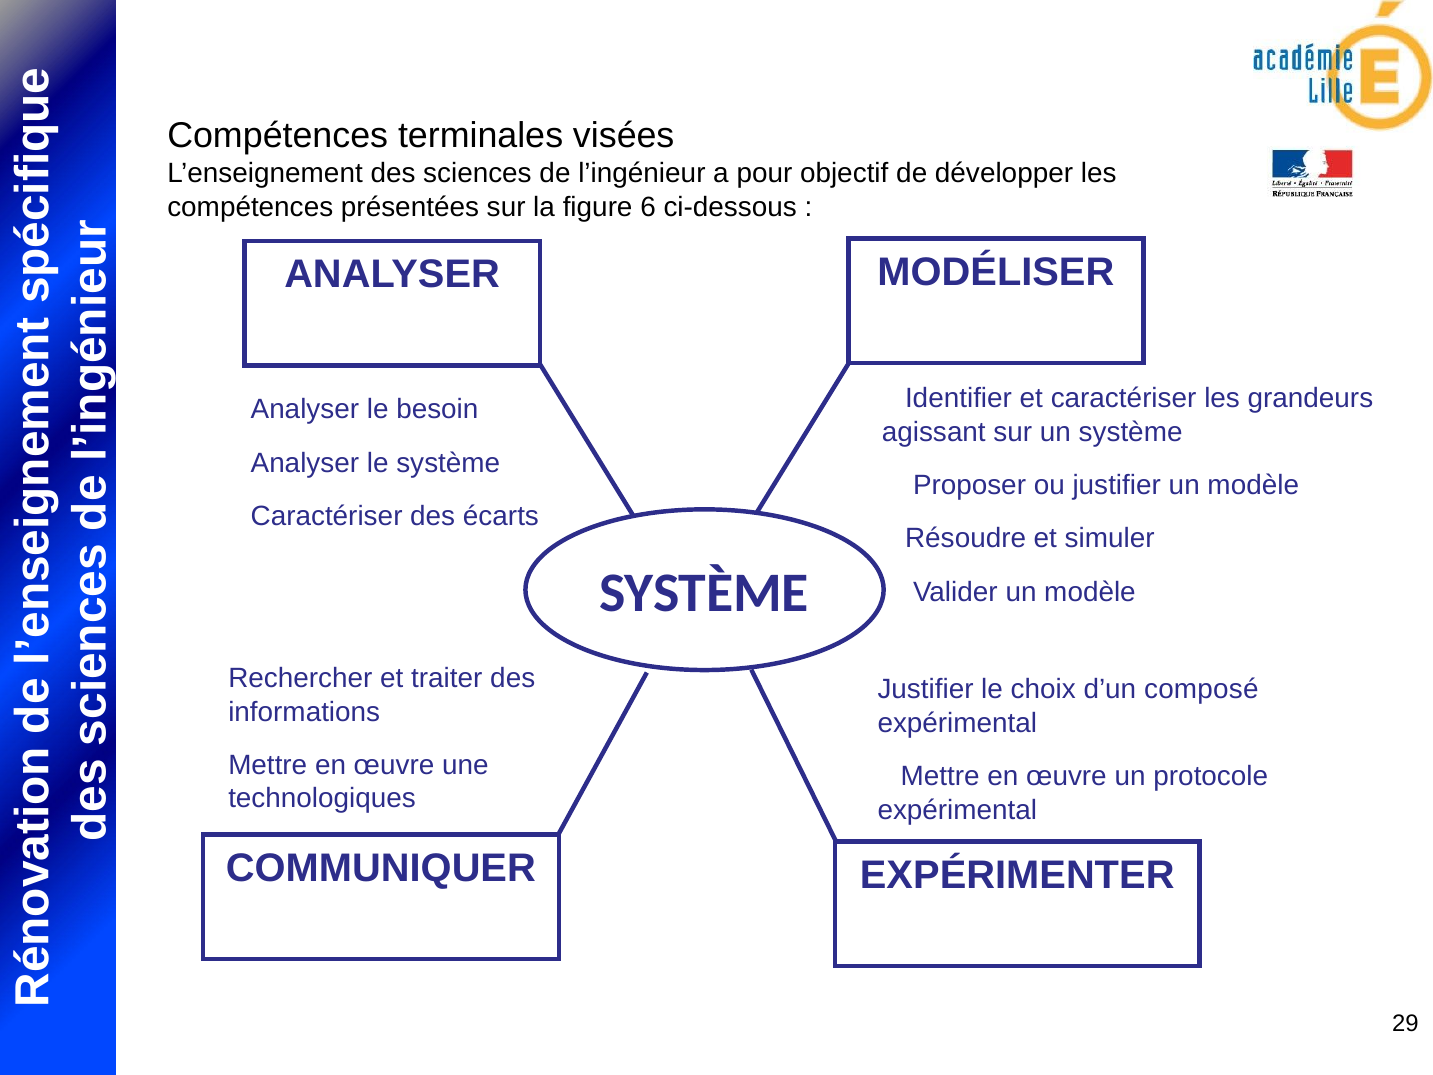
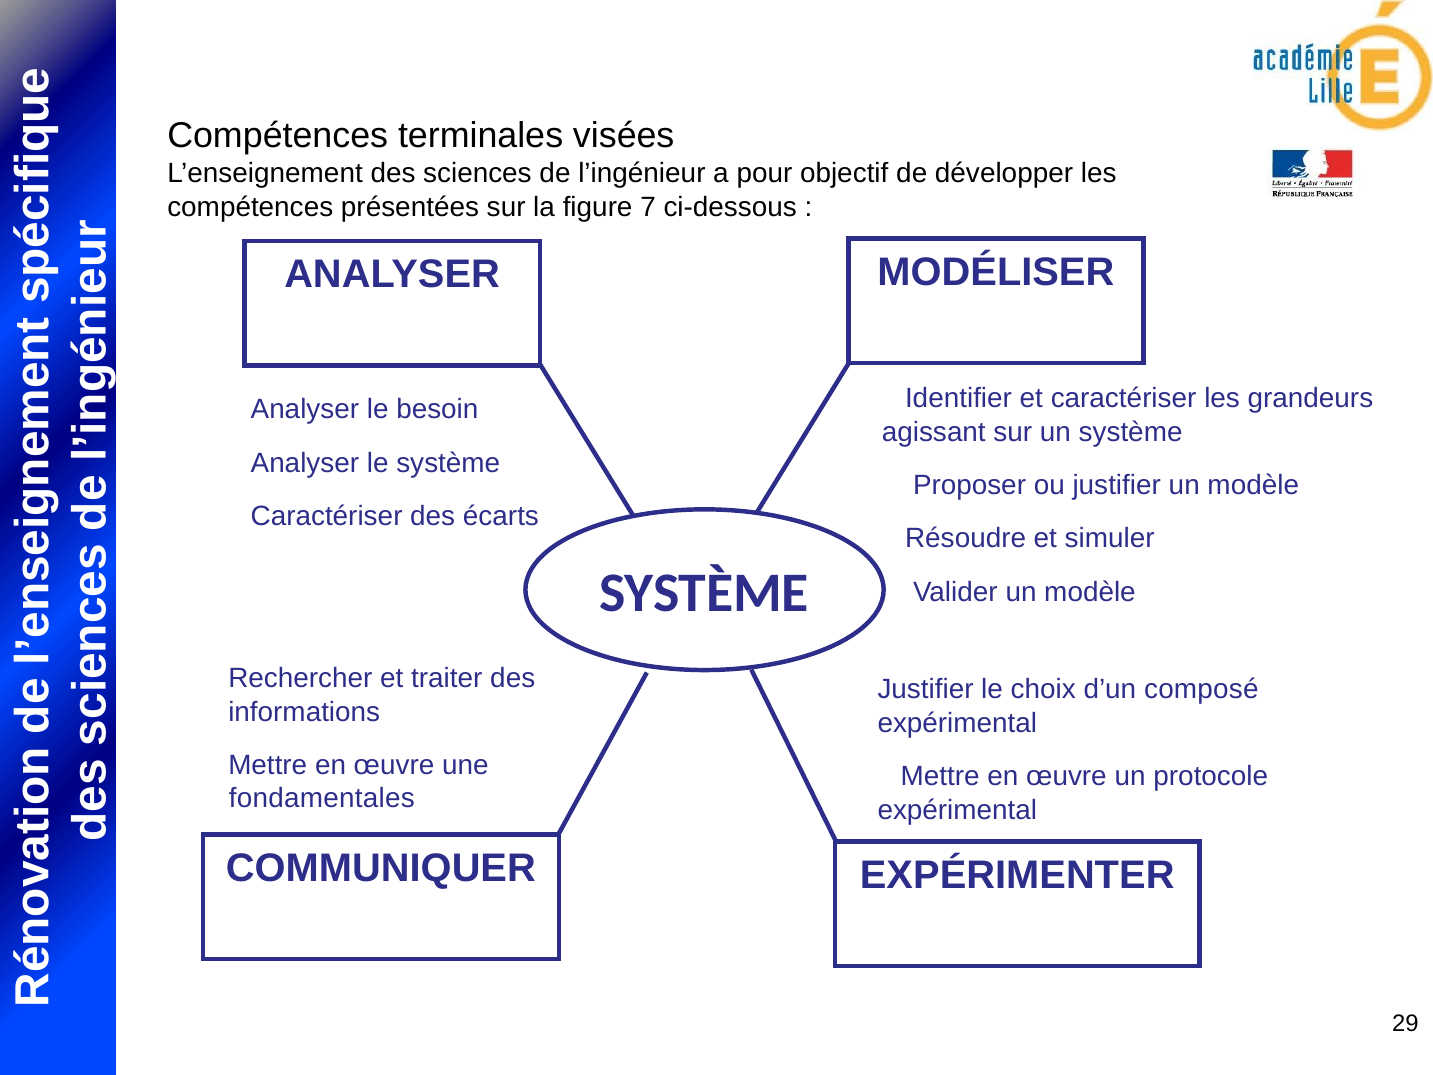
6: 6 -> 7
technologiques: technologiques -> fondamentales
